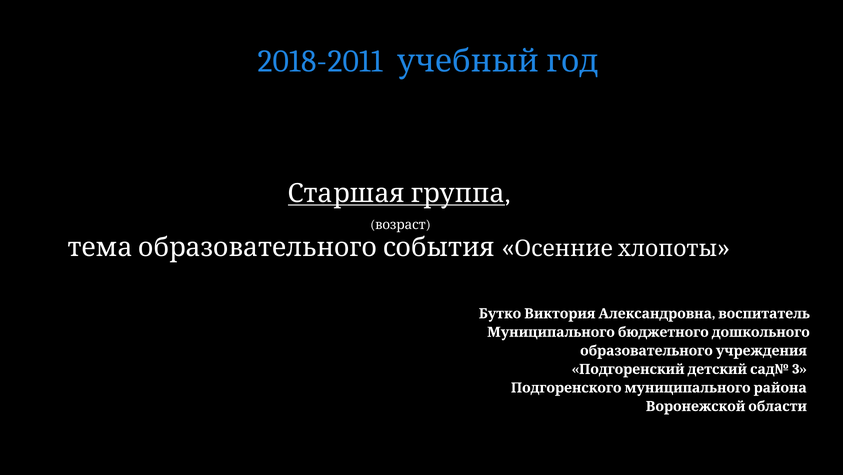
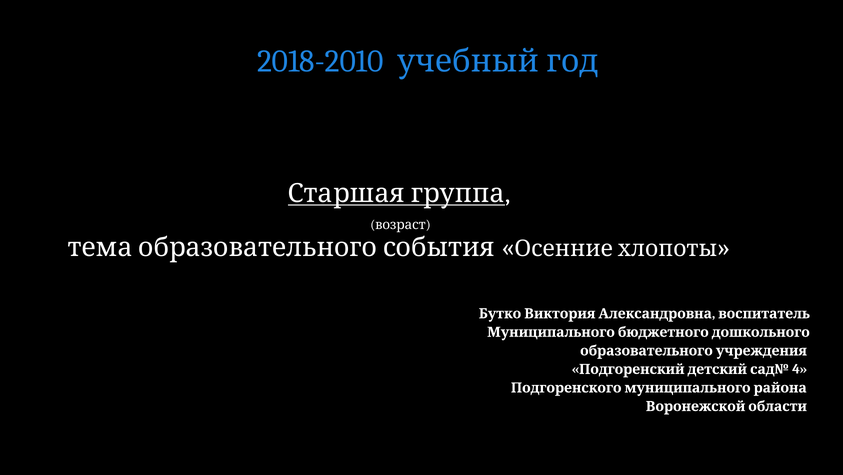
2018-2011: 2018-2011 -> 2018-2010
3: 3 -> 4
